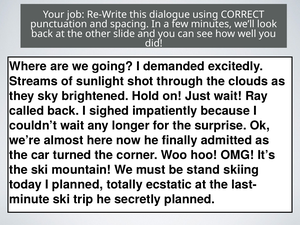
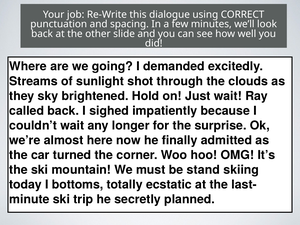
I planned: planned -> bottoms
